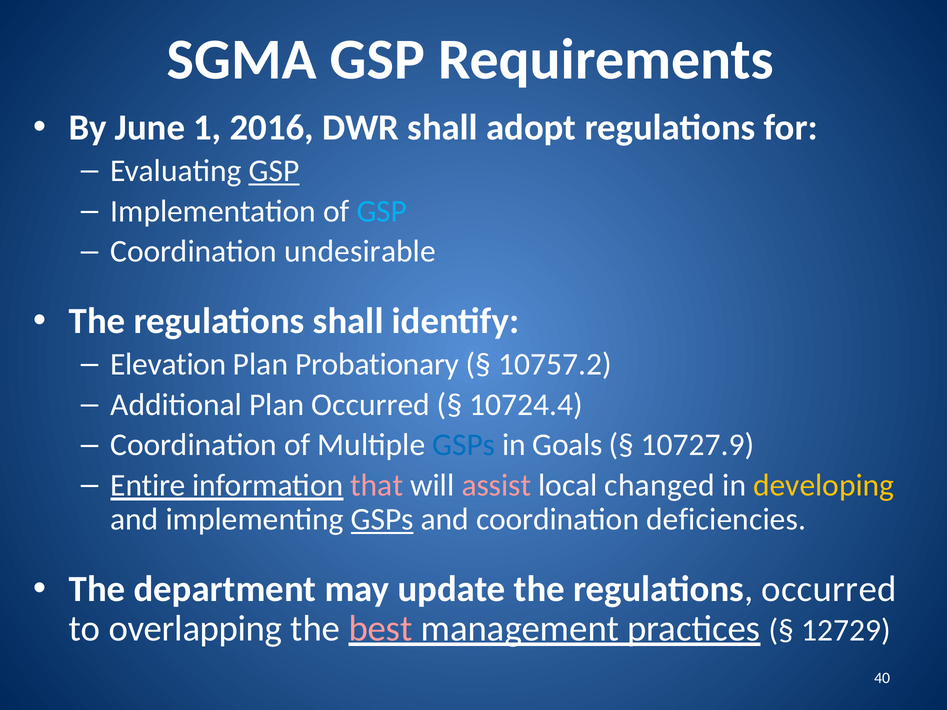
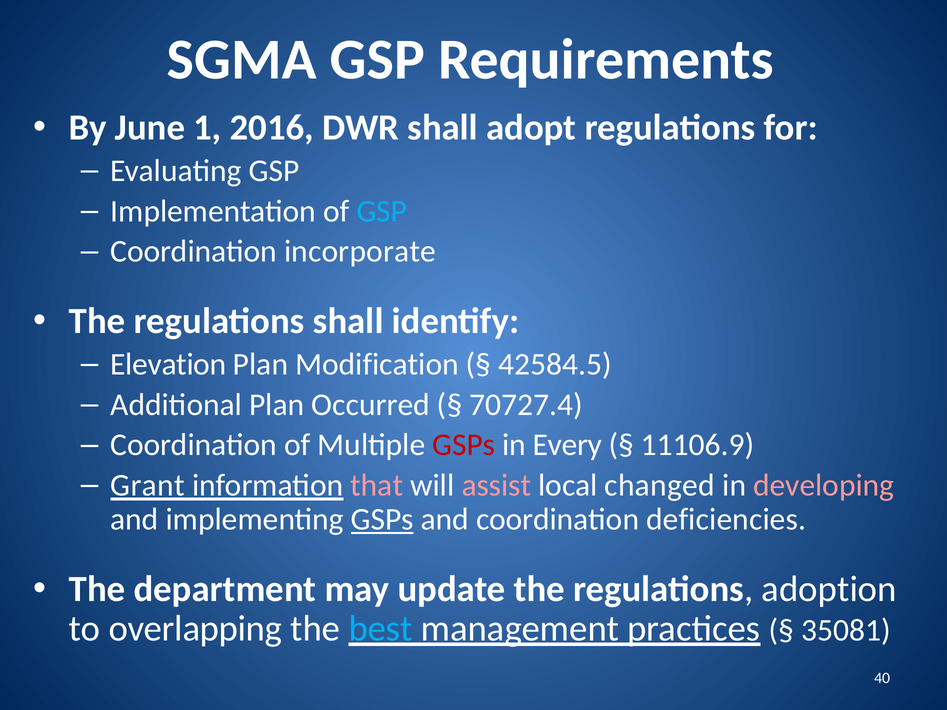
GSP at (274, 171) underline: present -> none
undesirable: undesirable -> incorporate
Probationary: Probationary -> Modification
10757.2: 10757.2 -> 42584.5
10724.4: 10724.4 -> 70727.4
GSPs at (464, 445) colour: blue -> red
Goals: Goals -> Every
10727.9: 10727.9 -> 11106.9
Entire: Entire -> Grant
developing colour: yellow -> pink
occurred at (829, 589): occurred -> adoption
best colour: pink -> light blue
12729: 12729 -> 35081
